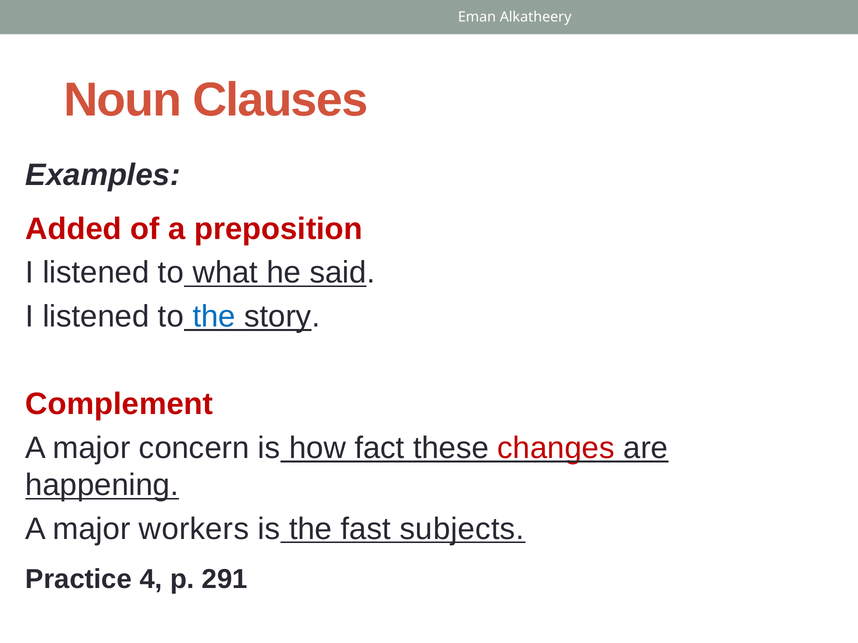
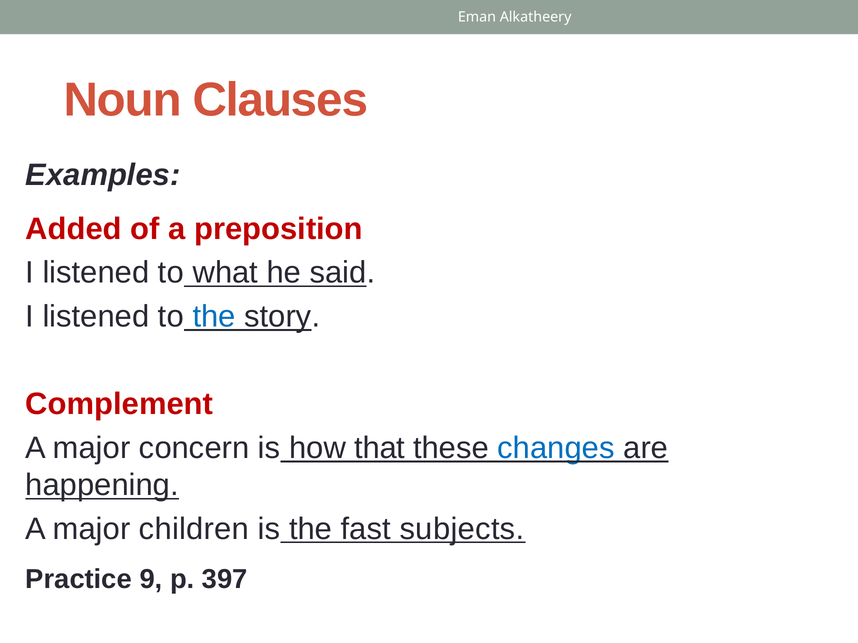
fact: fact -> that
changes colour: red -> blue
workers: workers -> children
4: 4 -> 9
291: 291 -> 397
